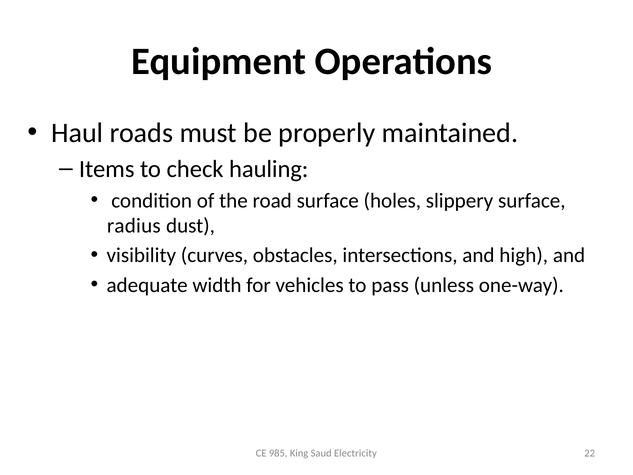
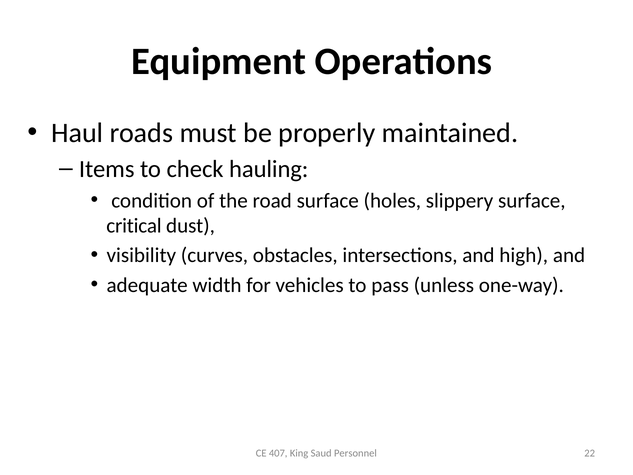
radius: radius -> critical
985: 985 -> 407
Electricity: Electricity -> Personnel
